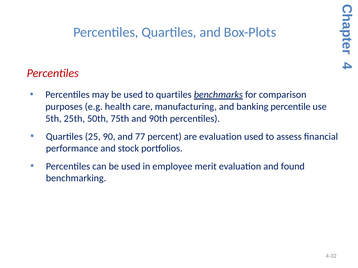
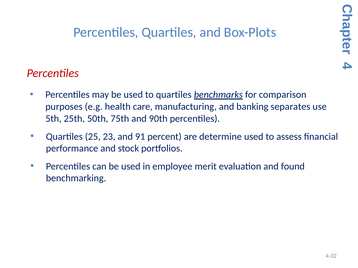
percentile: percentile -> separates
90: 90 -> 23
77: 77 -> 91
are evaluation: evaluation -> determine
